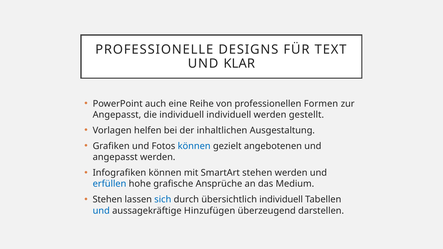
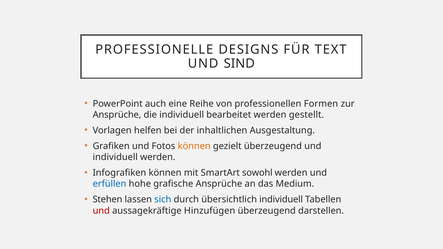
KLAR: KLAR -> SIND
Angepasst at (117, 115): Angepasst -> Ansprüche
individuell individuell: individuell -> bearbeitet
können at (194, 146) colour: blue -> orange
gezielt angebotenen: angebotenen -> überzeugend
angepasst at (115, 157): angepasst -> individuell
SmartArt stehen: stehen -> sowohl
und at (101, 211) colour: blue -> red
